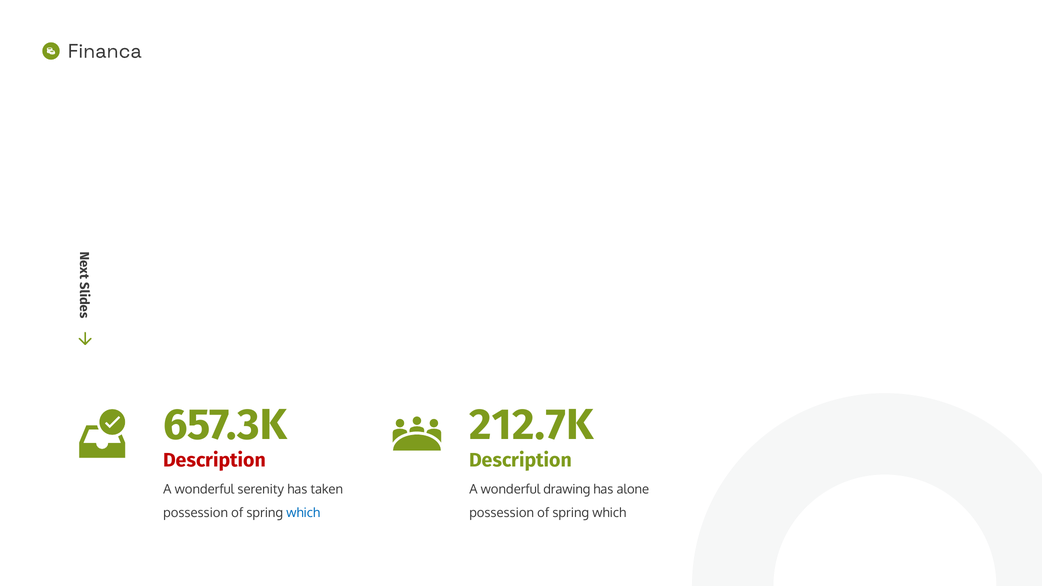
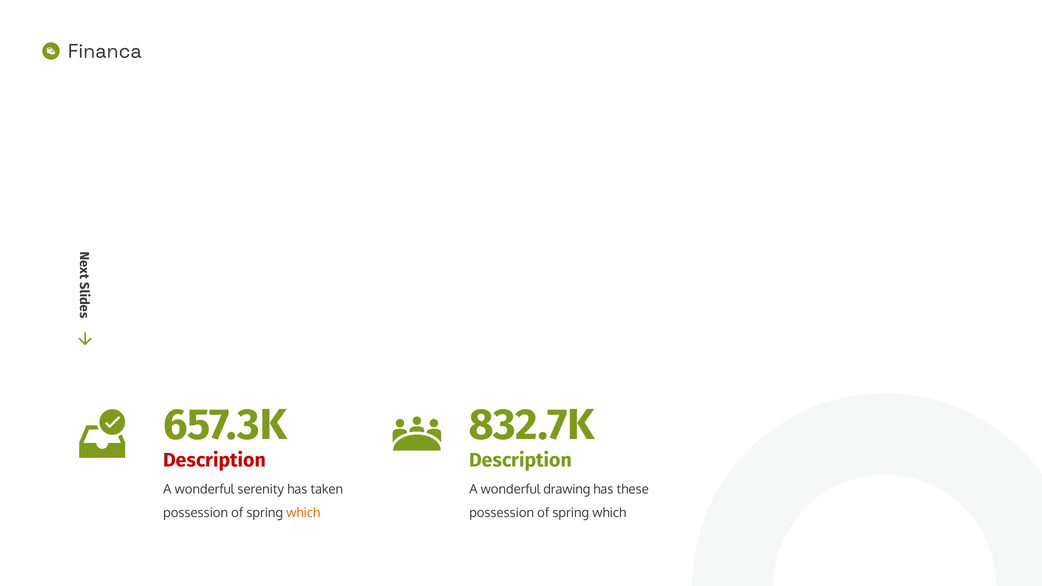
212.7K: 212.7K -> 832.7K
alone: alone -> these
which at (303, 513) colour: blue -> orange
